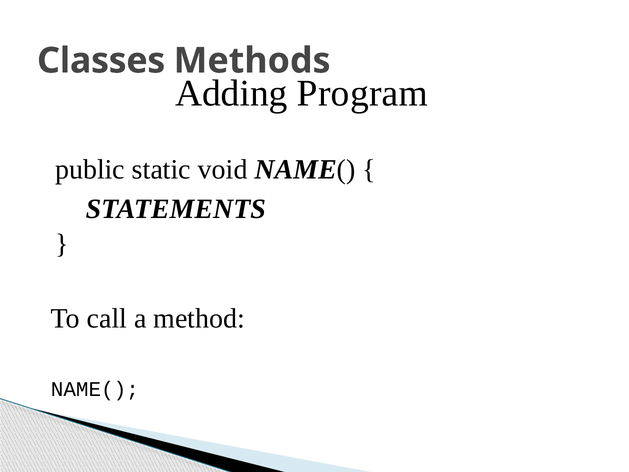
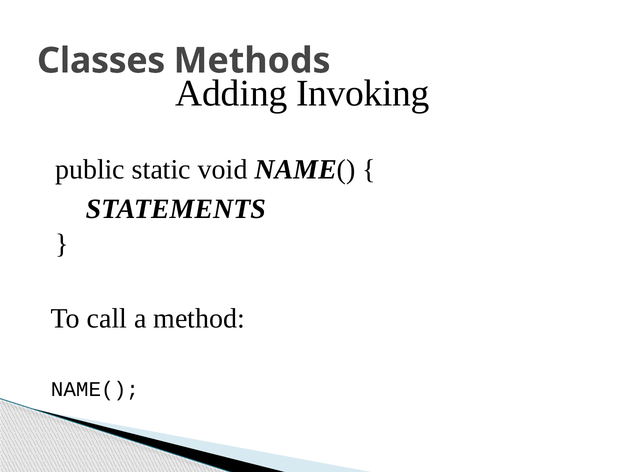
Program: Program -> Invoking
